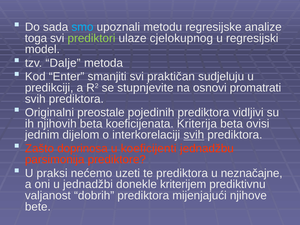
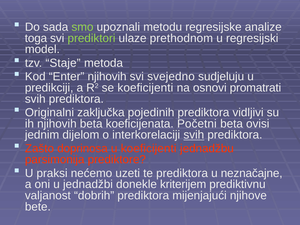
smo colour: light blue -> light green
cjelokupnog: cjelokupnog -> prethodnom
Dalje: Dalje -> Staje
Enter smanjiti: smanjiti -> njihovih
praktičan: praktičan -> svejedno
se stupnjevite: stupnjevite -> koeficijenti
preostale: preostale -> zaključka
Kriterija: Kriterija -> Početni
